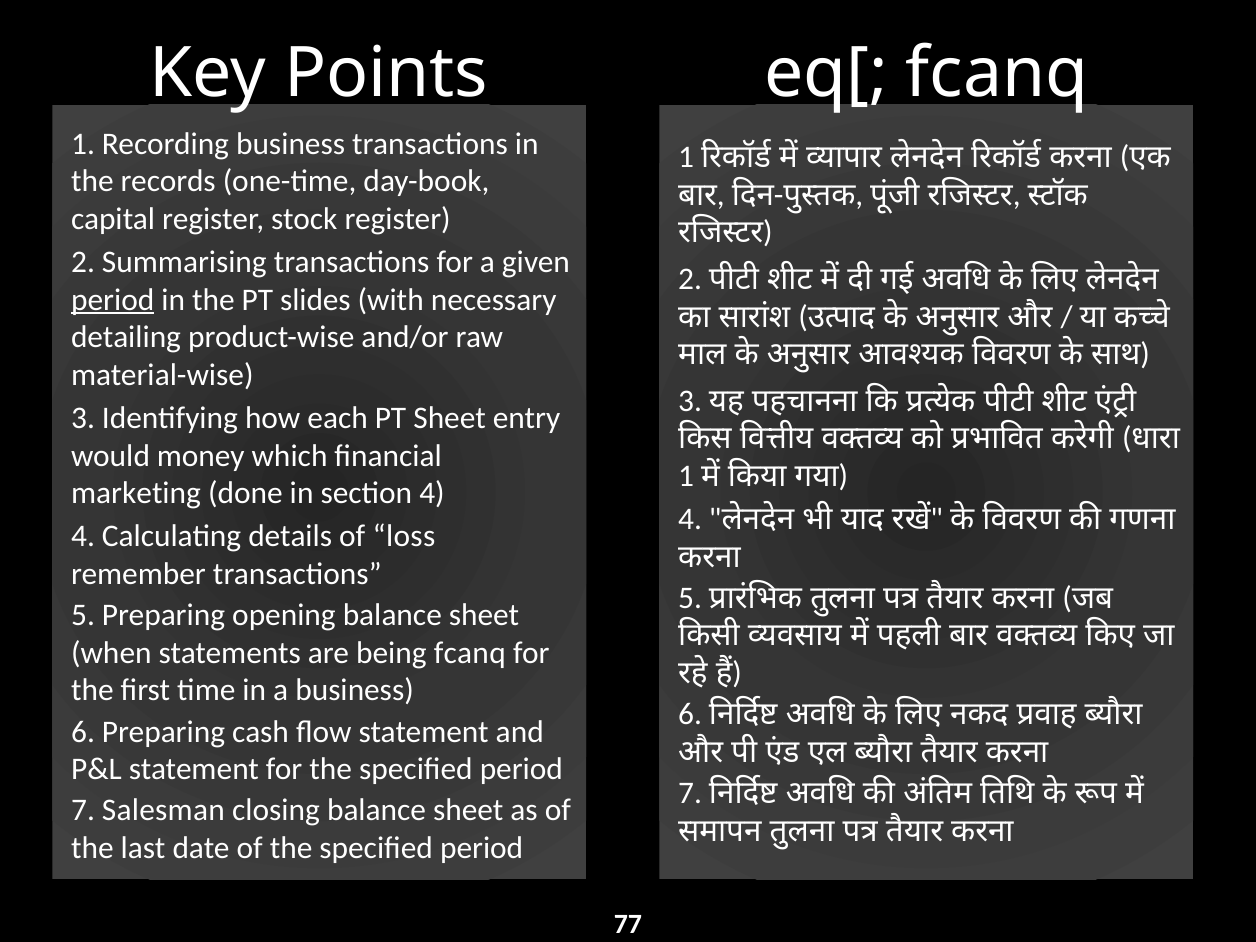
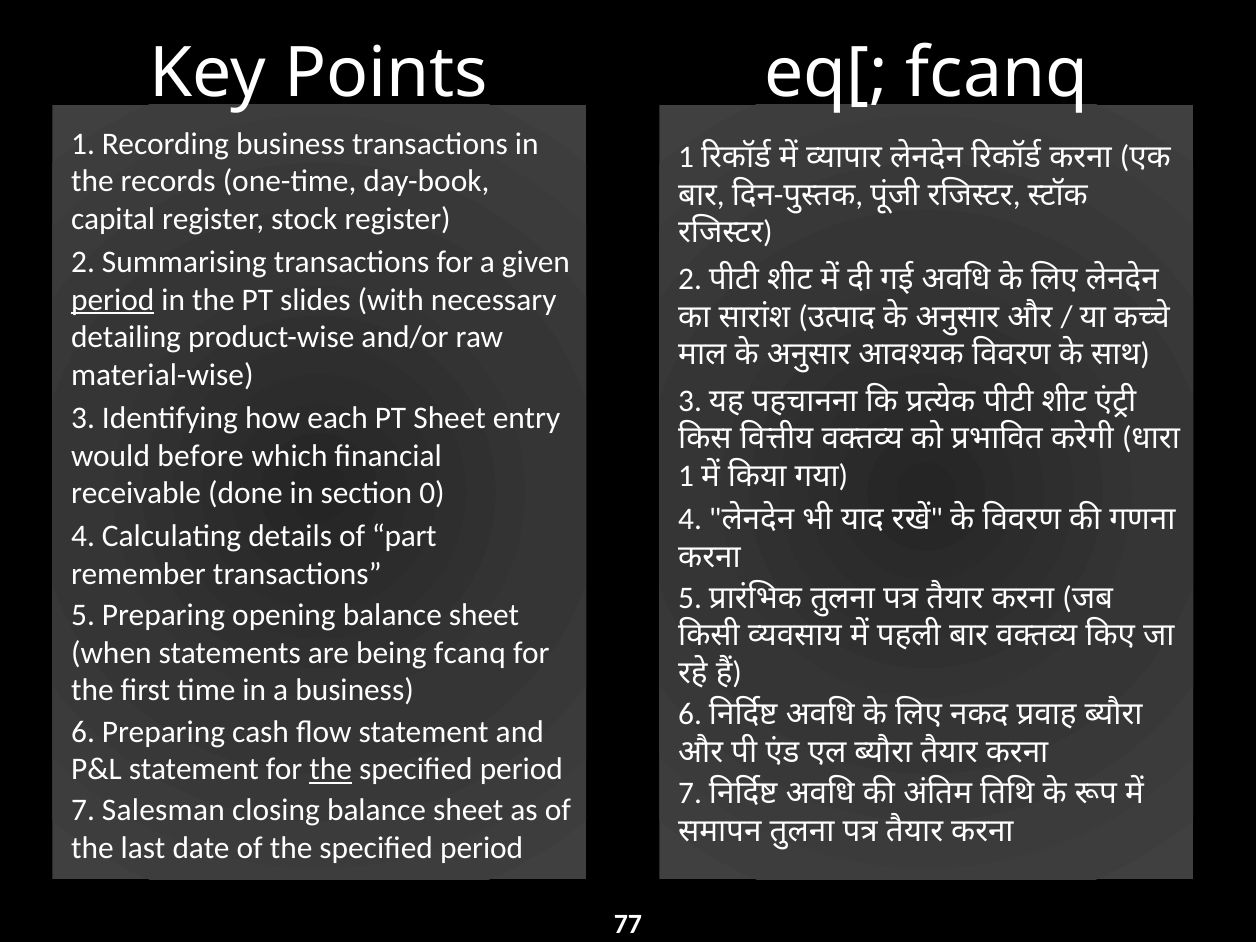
money: money -> before
marketing: marketing -> receivable
section 4: 4 -> 0
loss: loss -> part
the at (331, 769) underline: none -> present
